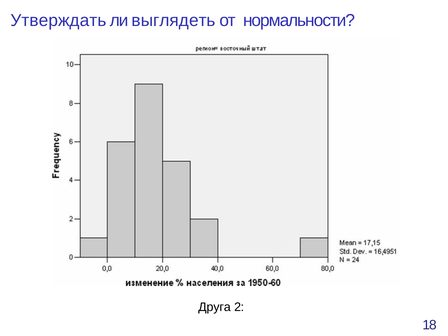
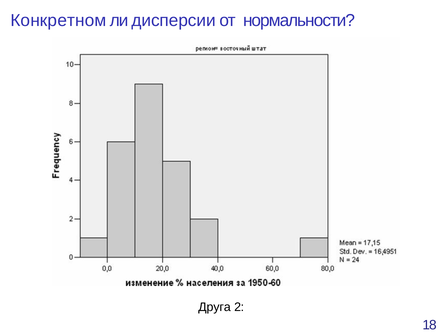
Утверждать: Утверждать -> Конкретном
выглядеть: выглядеть -> дисперсии
